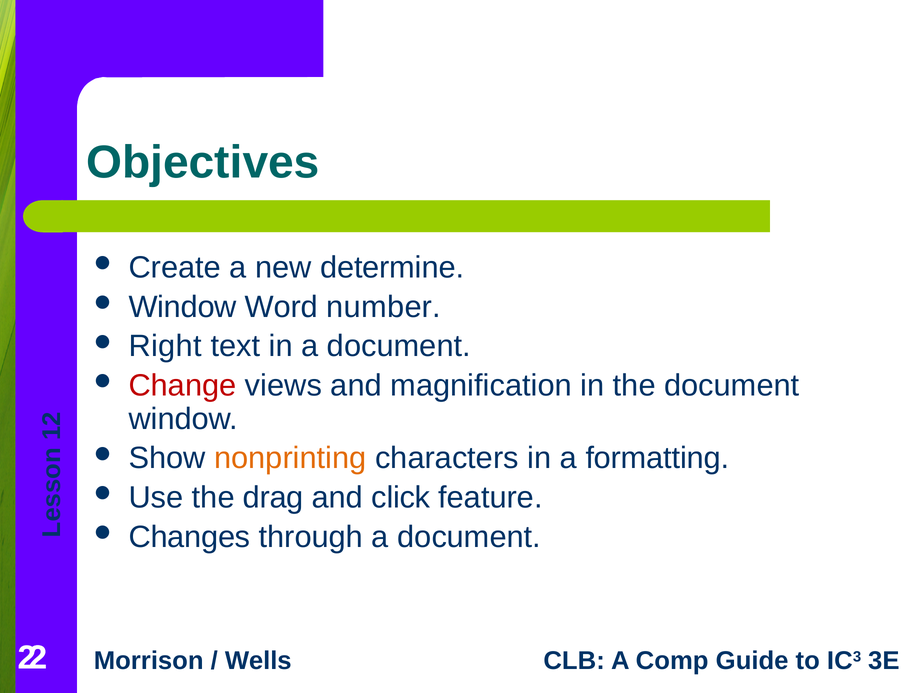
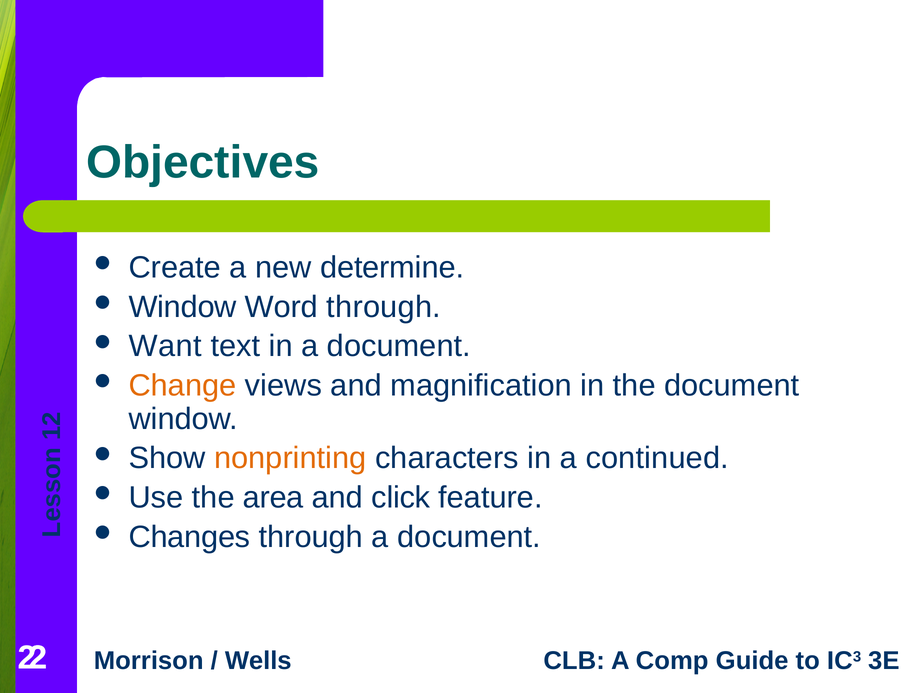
Word number: number -> through
Right: Right -> Want
Change colour: red -> orange
formatting: formatting -> continued
drag: drag -> area
